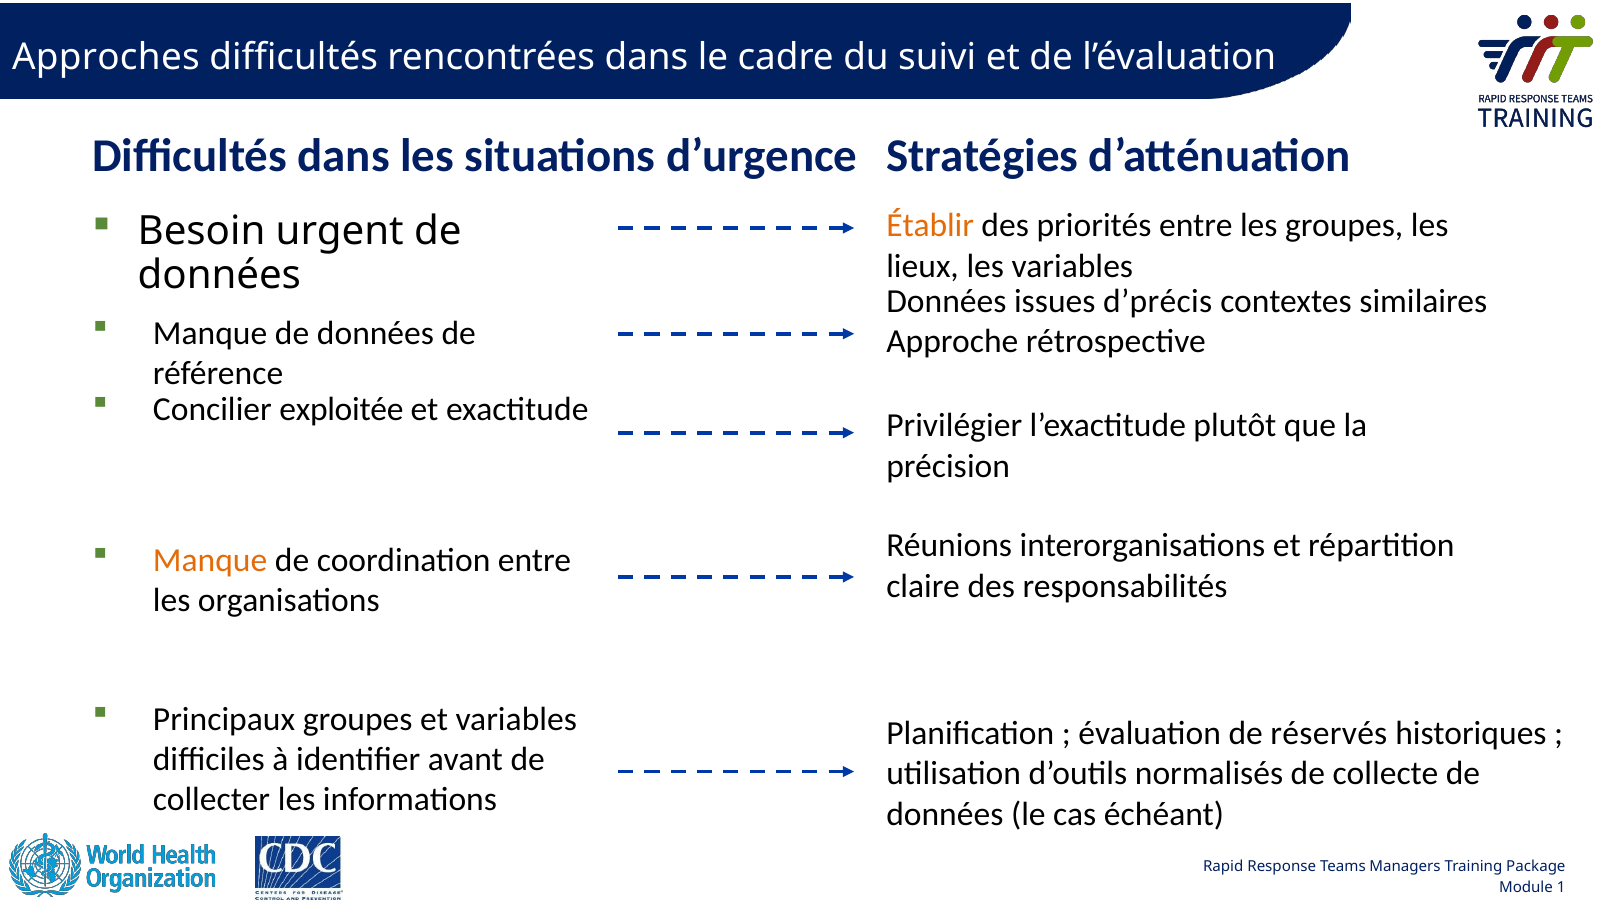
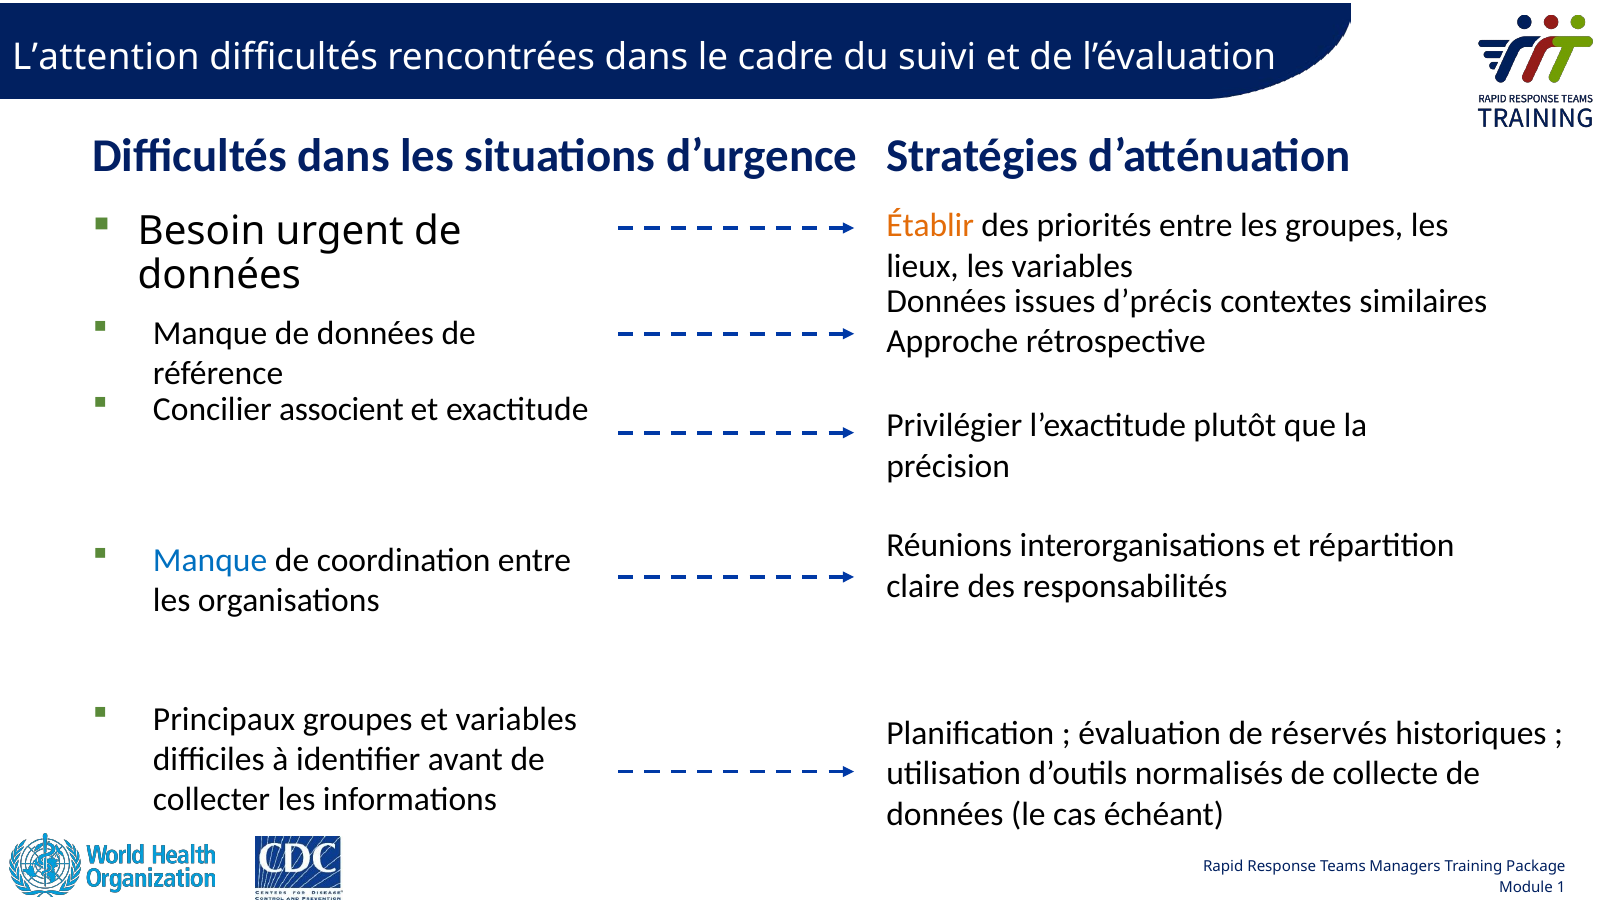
Approches: Approches -> Lʼattention
exploitée: exploitée -> associent
Manque at (210, 560) colour: orange -> blue
